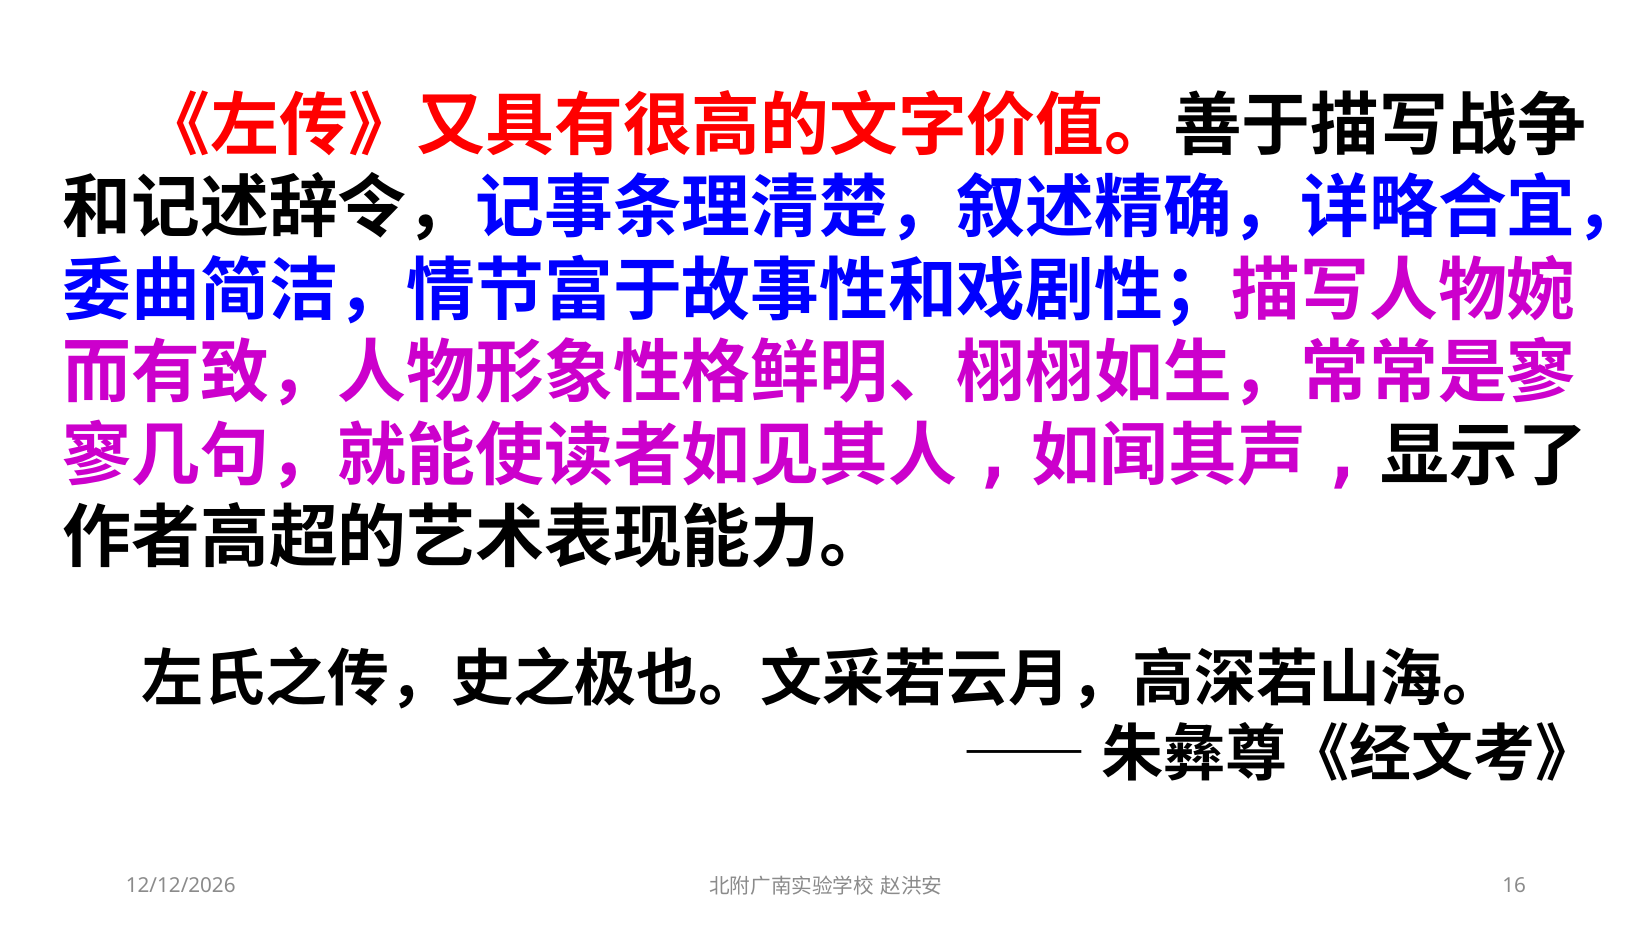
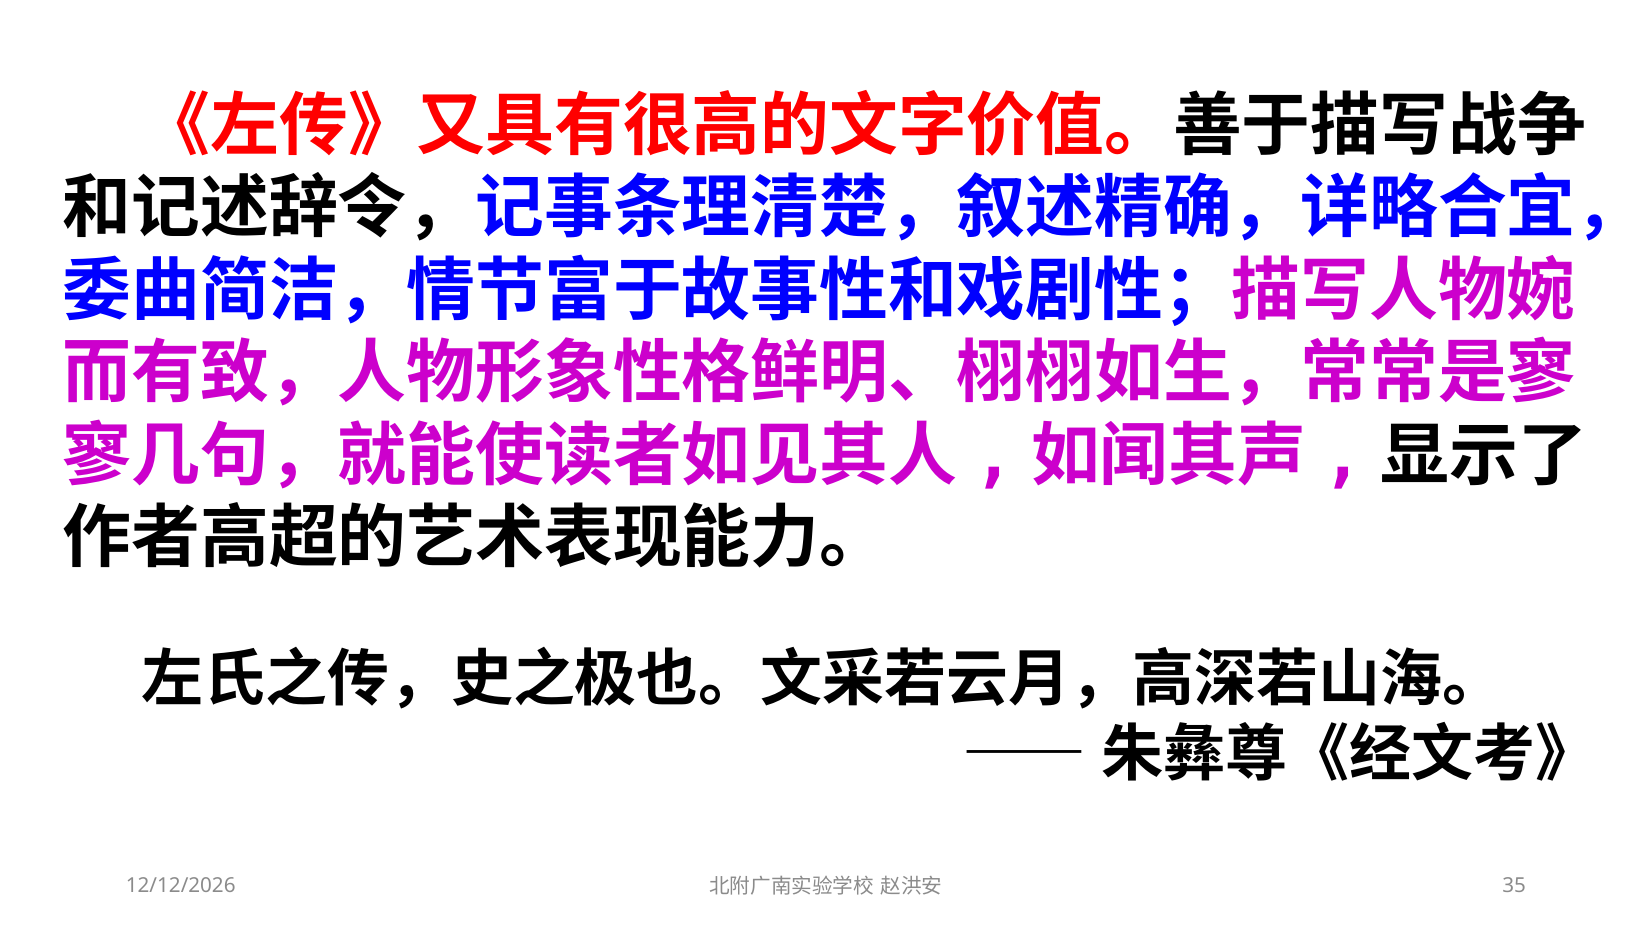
16: 16 -> 35
